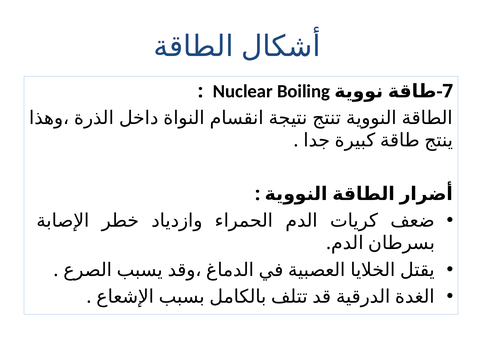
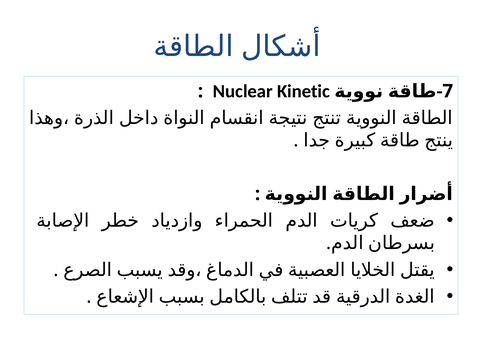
Boiling: Boiling -> Kinetic
